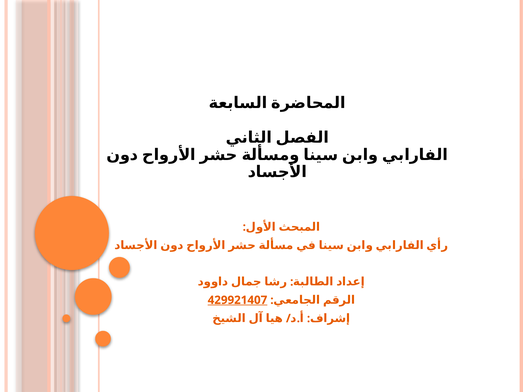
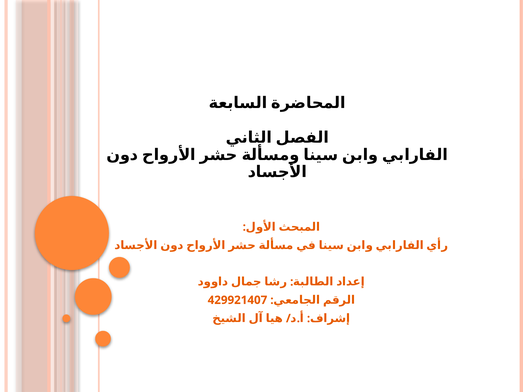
429921407 underline: present -> none
